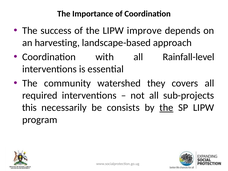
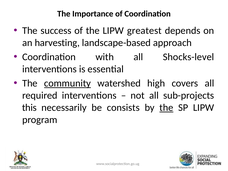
improve: improve -> greatest
Rainfall-level: Rainfall-level -> Shocks-level
community underline: none -> present
they: they -> high
